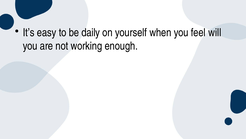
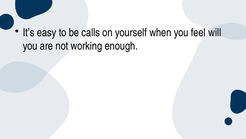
daily: daily -> calls
